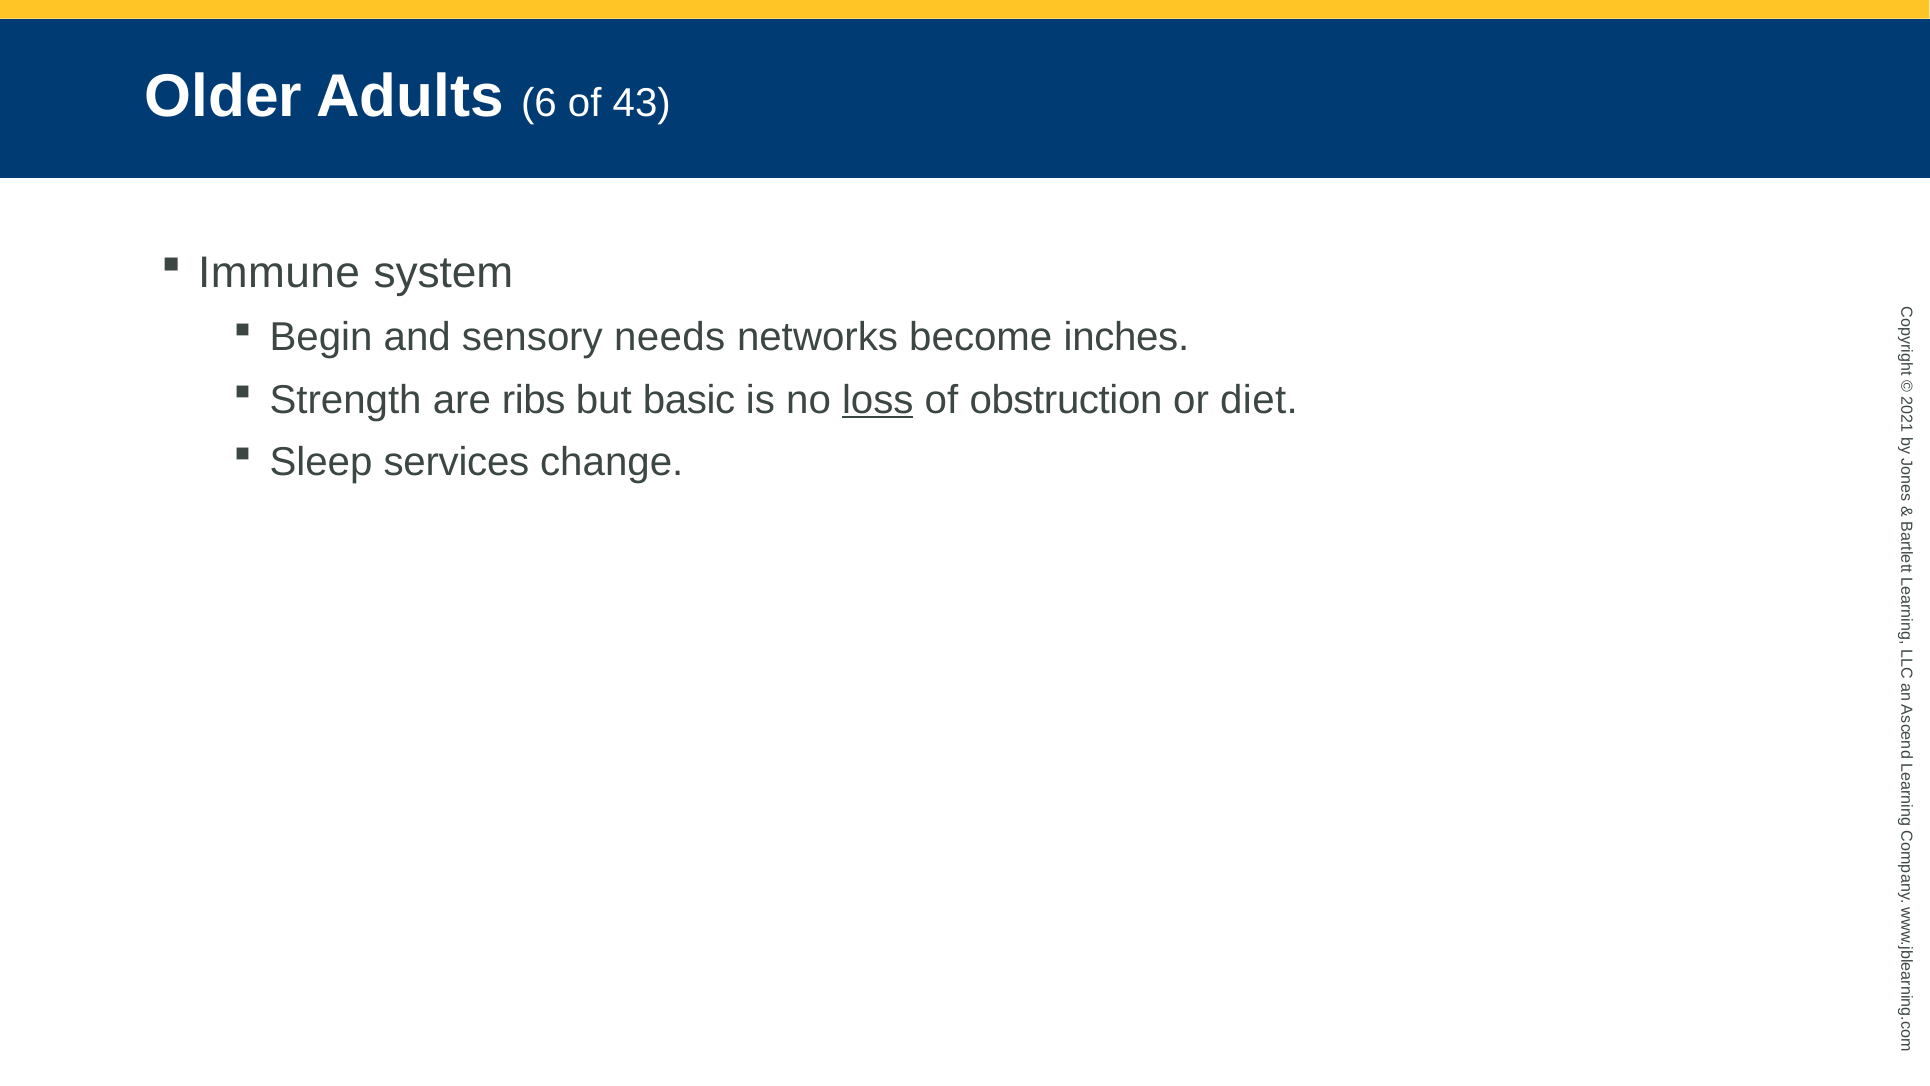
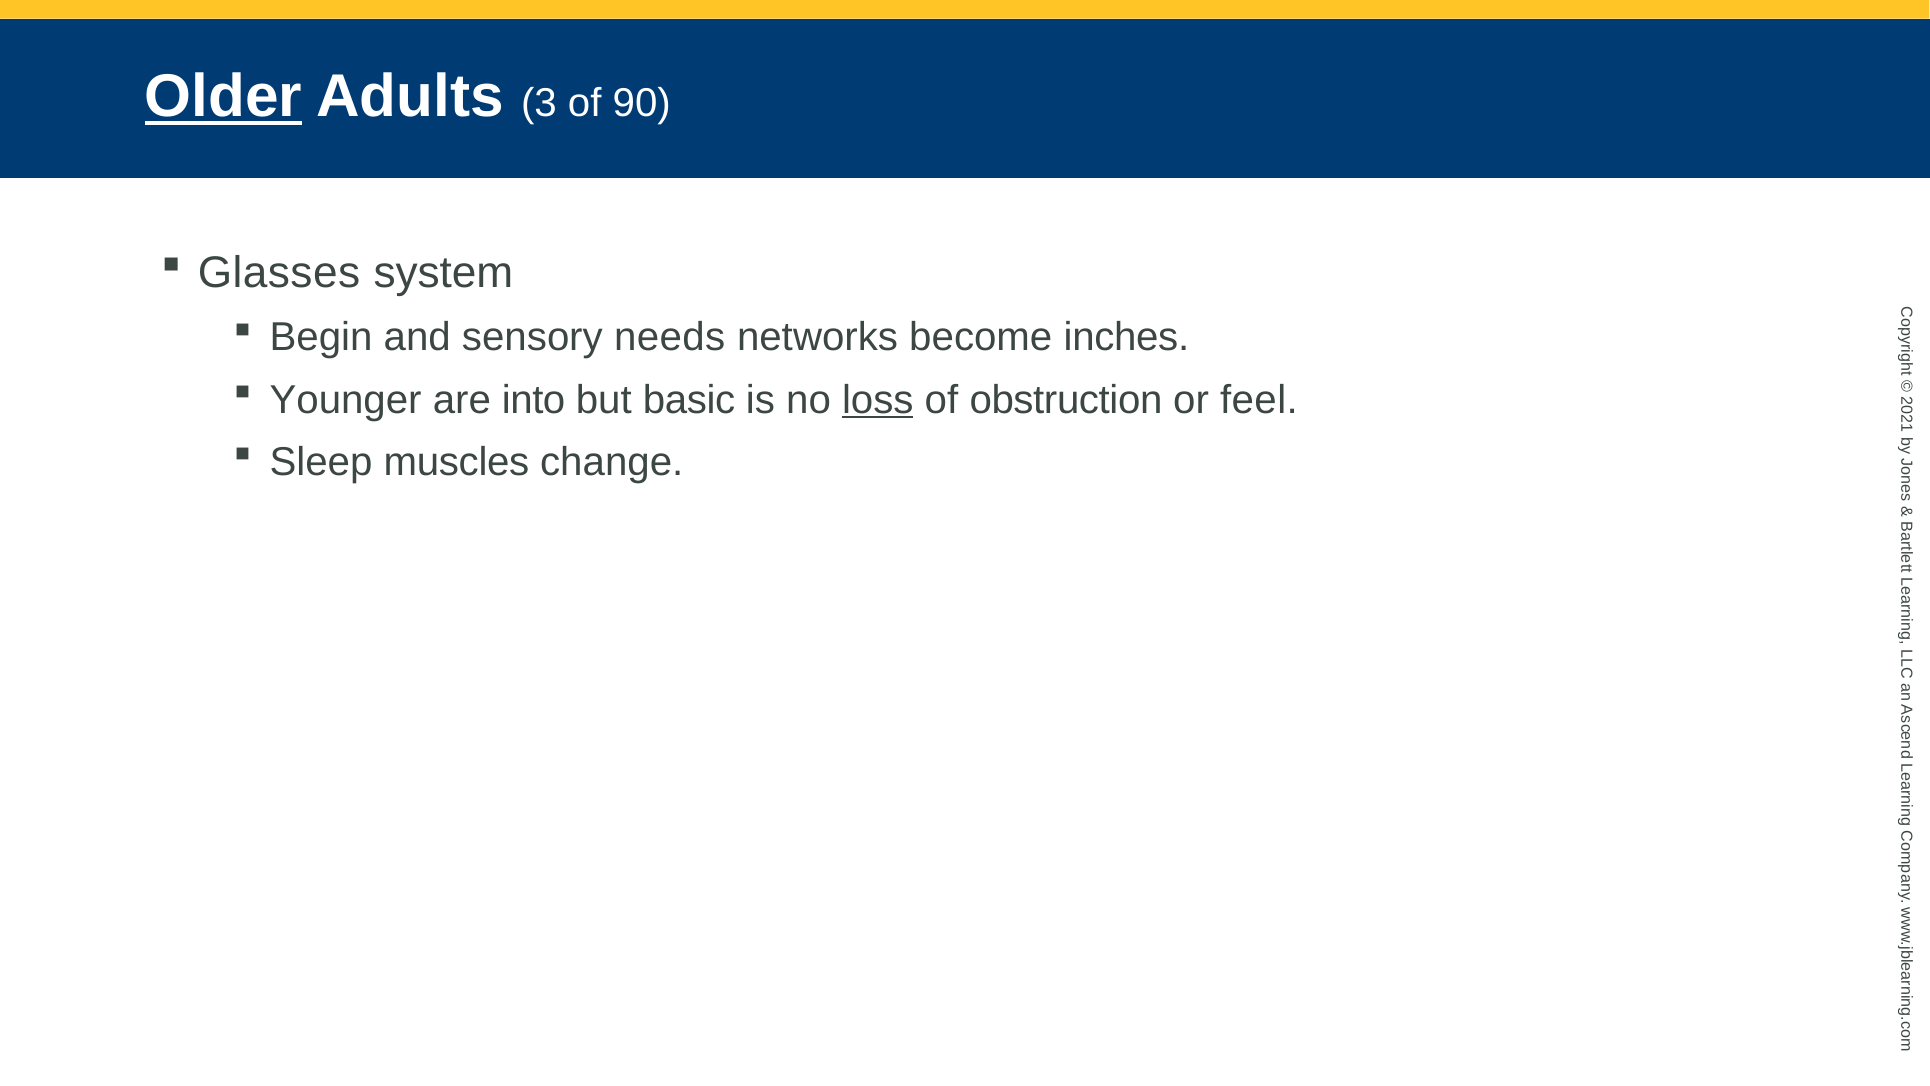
Older underline: none -> present
6: 6 -> 3
43: 43 -> 90
Immune: Immune -> Glasses
Strength: Strength -> Younger
ribs: ribs -> into
diet: diet -> feel
services: services -> muscles
